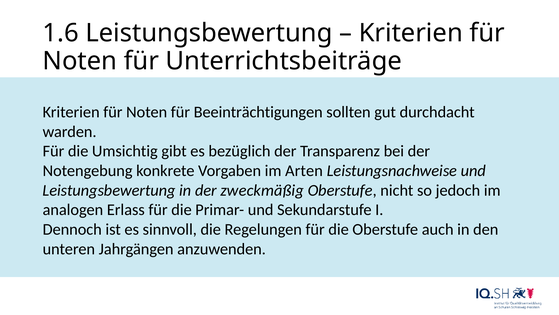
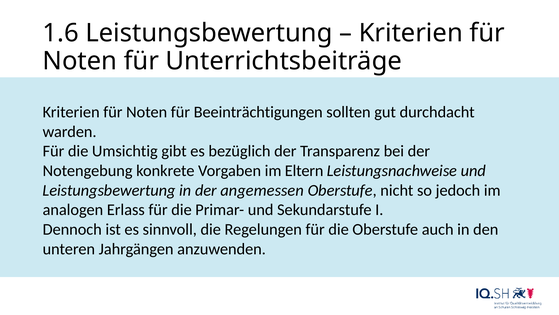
Arten: Arten -> Eltern
zweckmäßig: zweckmäßig -> angemessen
